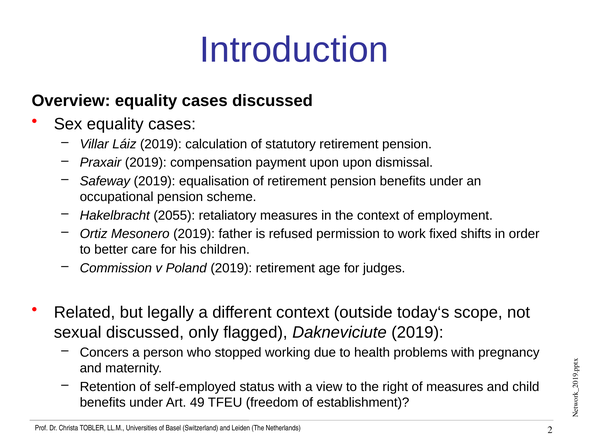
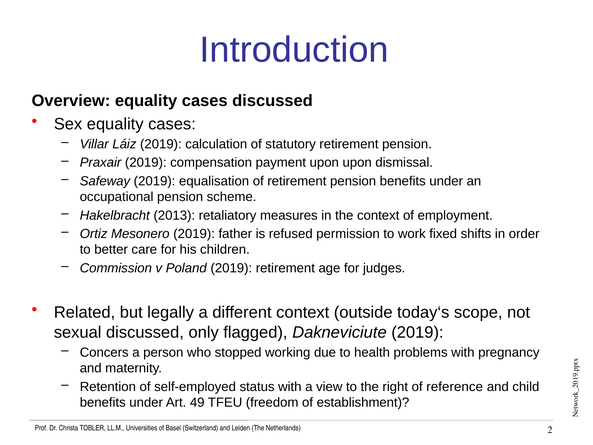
2055: 2055 -> 2013
of measures: measures -> reference
